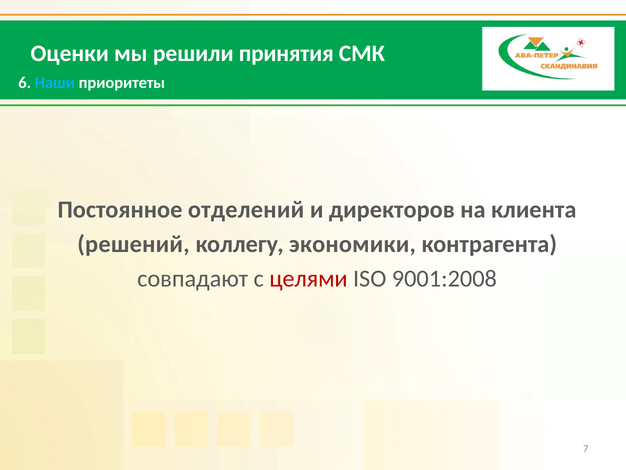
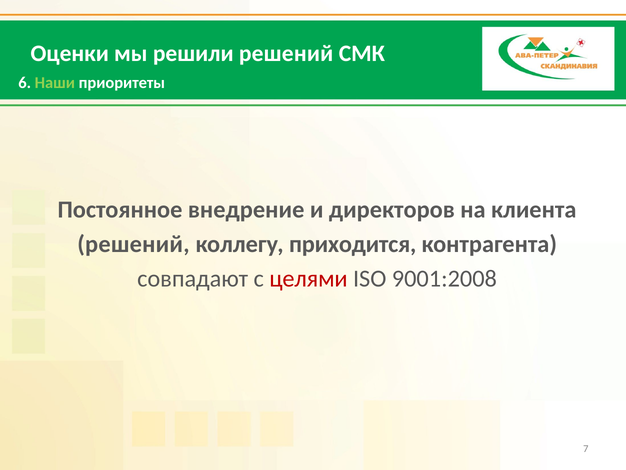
решили принятия: принятия -> решений
Наши colour: light blue -> light green
отделений: отделений -> внедрение
экономики: экономики -> приходится
